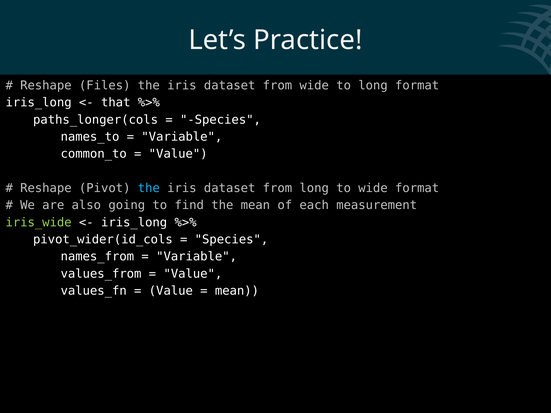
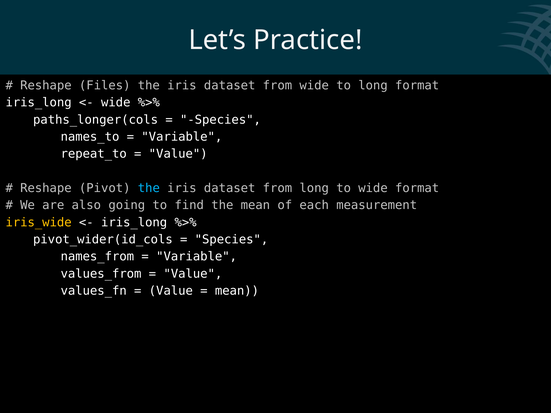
that at (116, 103): that -> wide
common_to: common_to -> repeat_to
iris_wide colour: light green -> yellow
